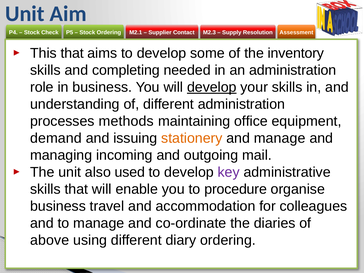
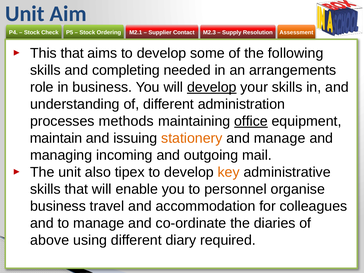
inventory: inventory -> following
an administration: administration -> arrangements
office underline: none -> present
demand: demand -> maintain
used: used -> tipex
key colour: purple -> orange
procedure: procedure -> personnel
diary ordering: ordering -> required
